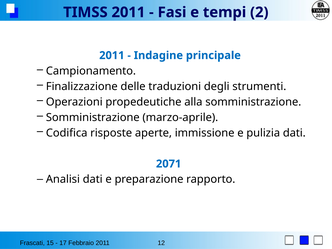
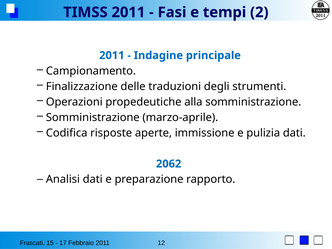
2071: 2071 -> 2062
